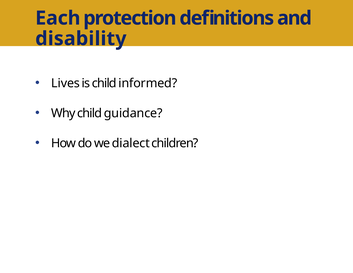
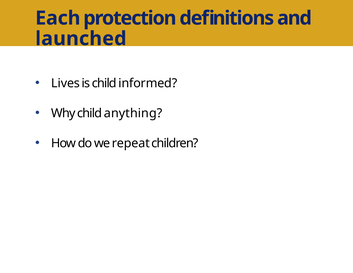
disability: disability -> launched
guidance: guidance -> anything
dialect: dialect -> repeat
